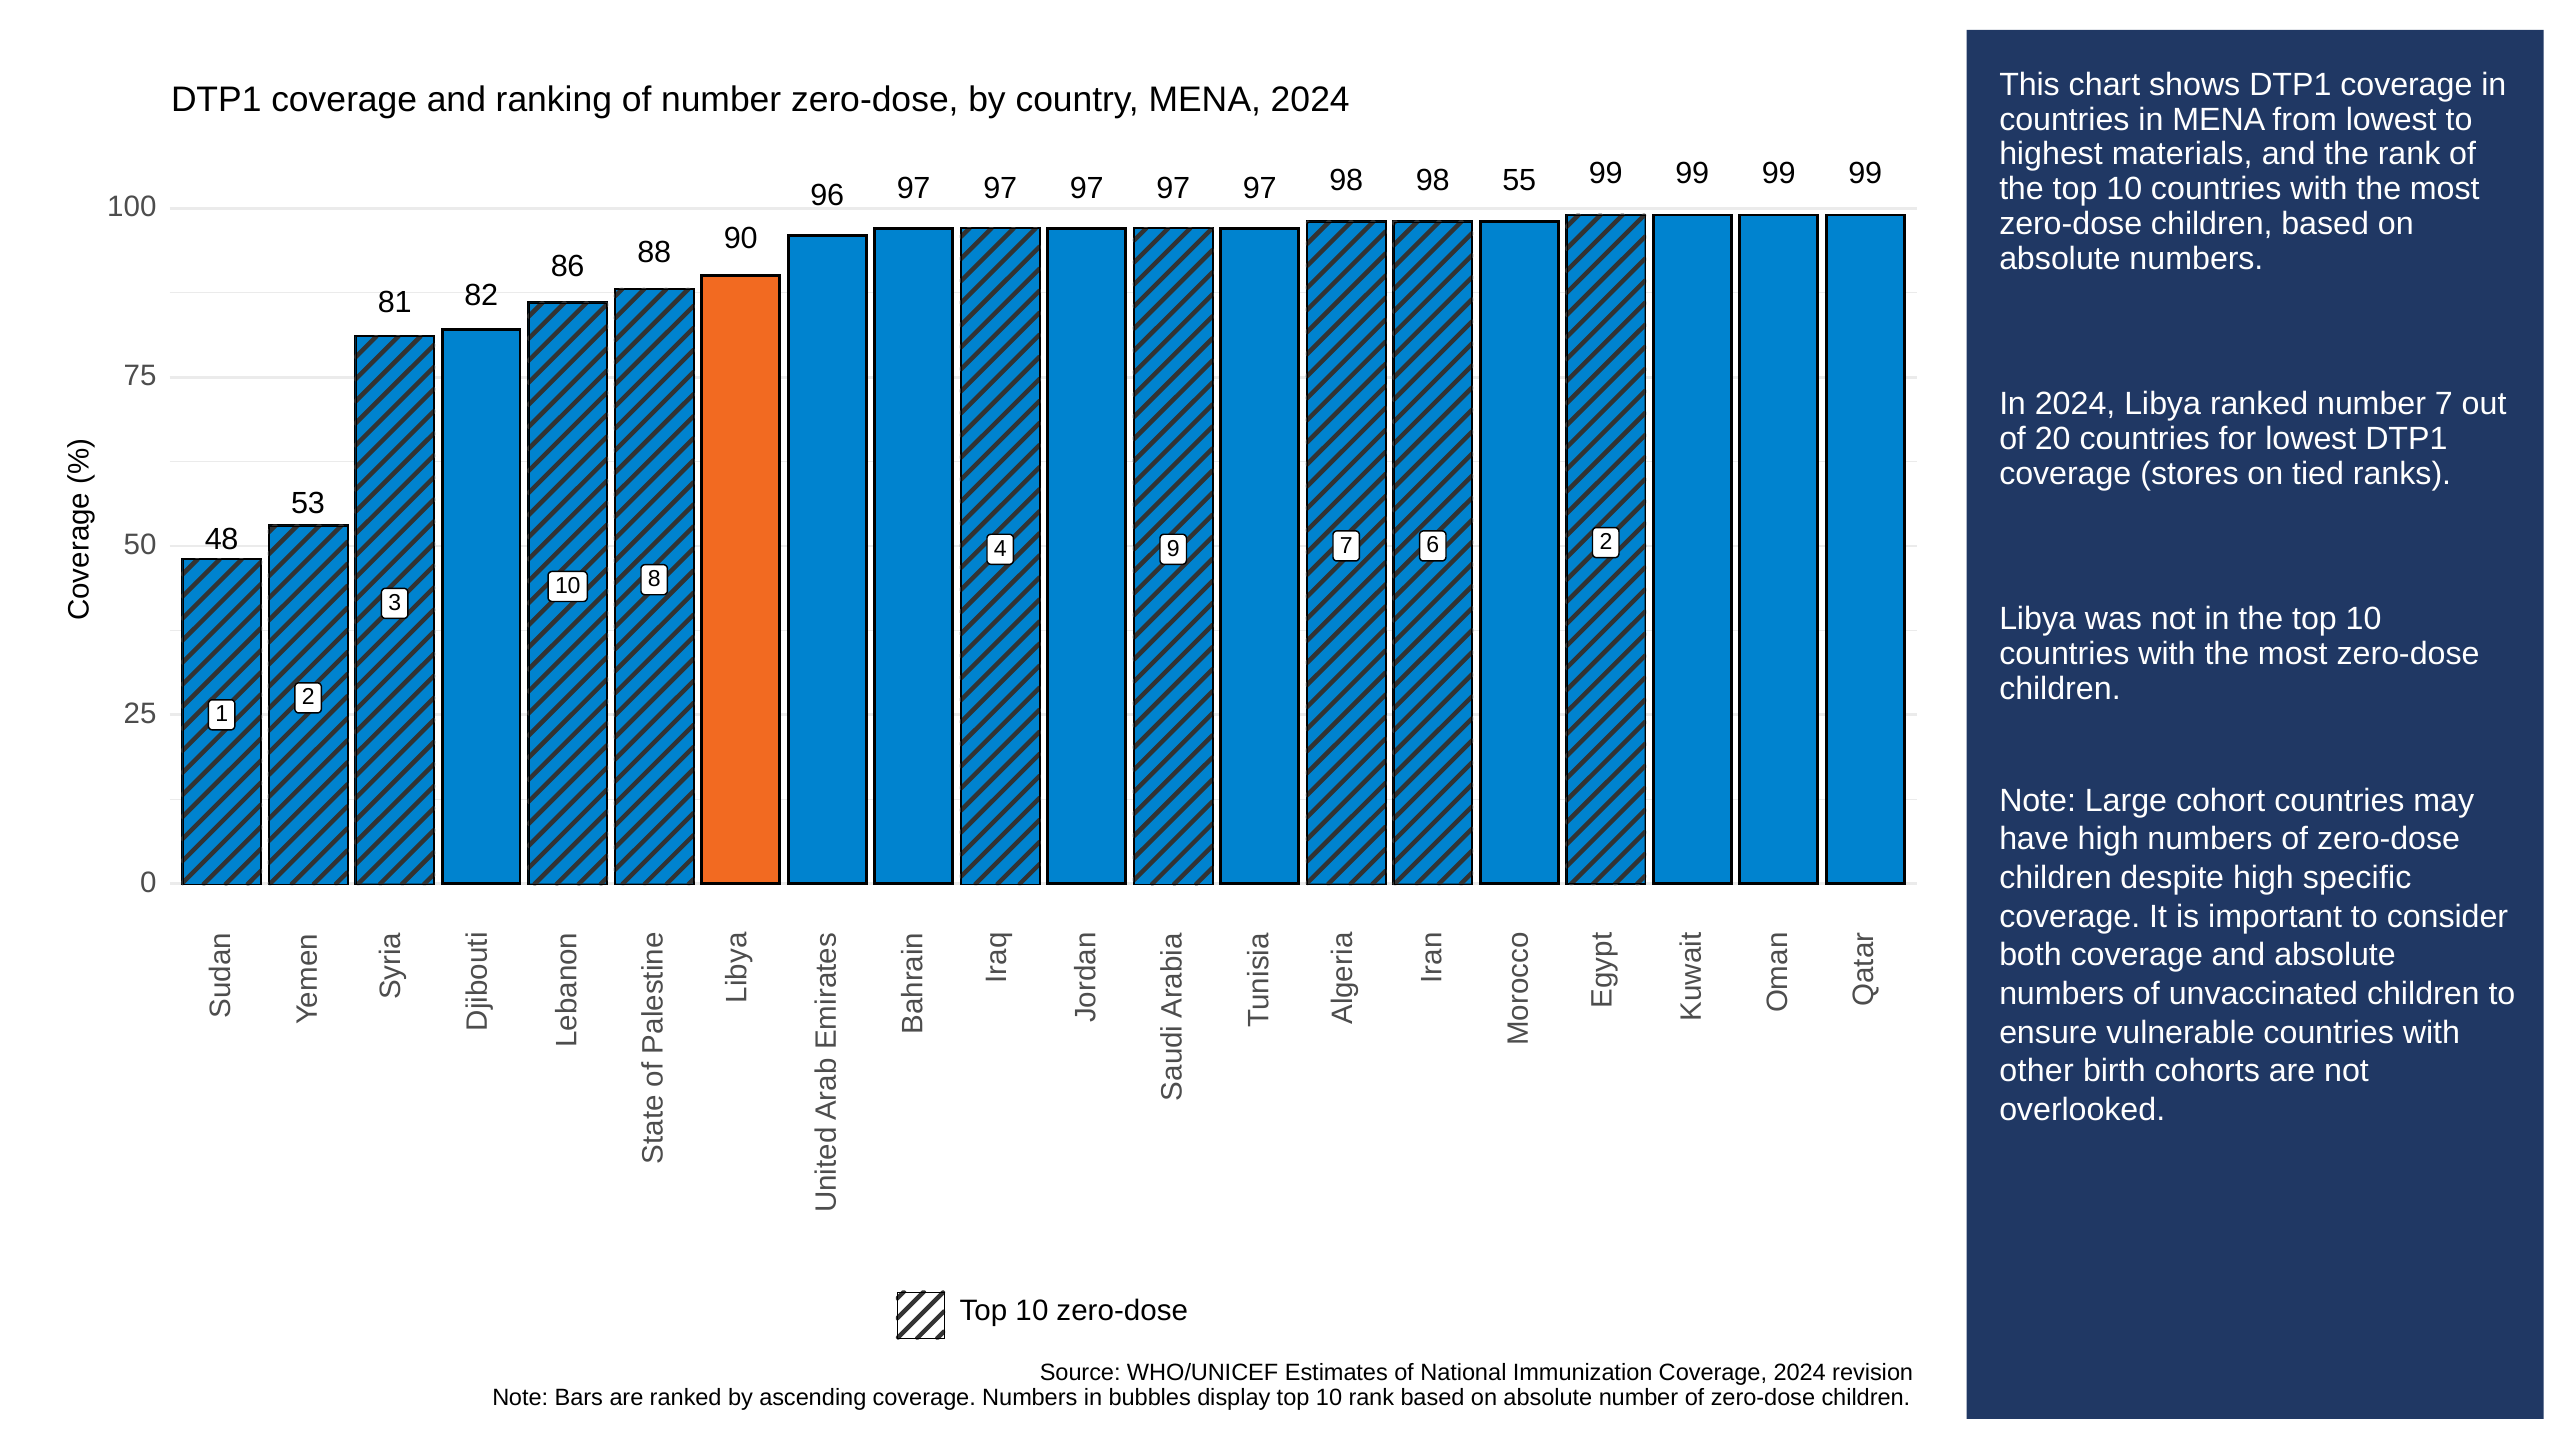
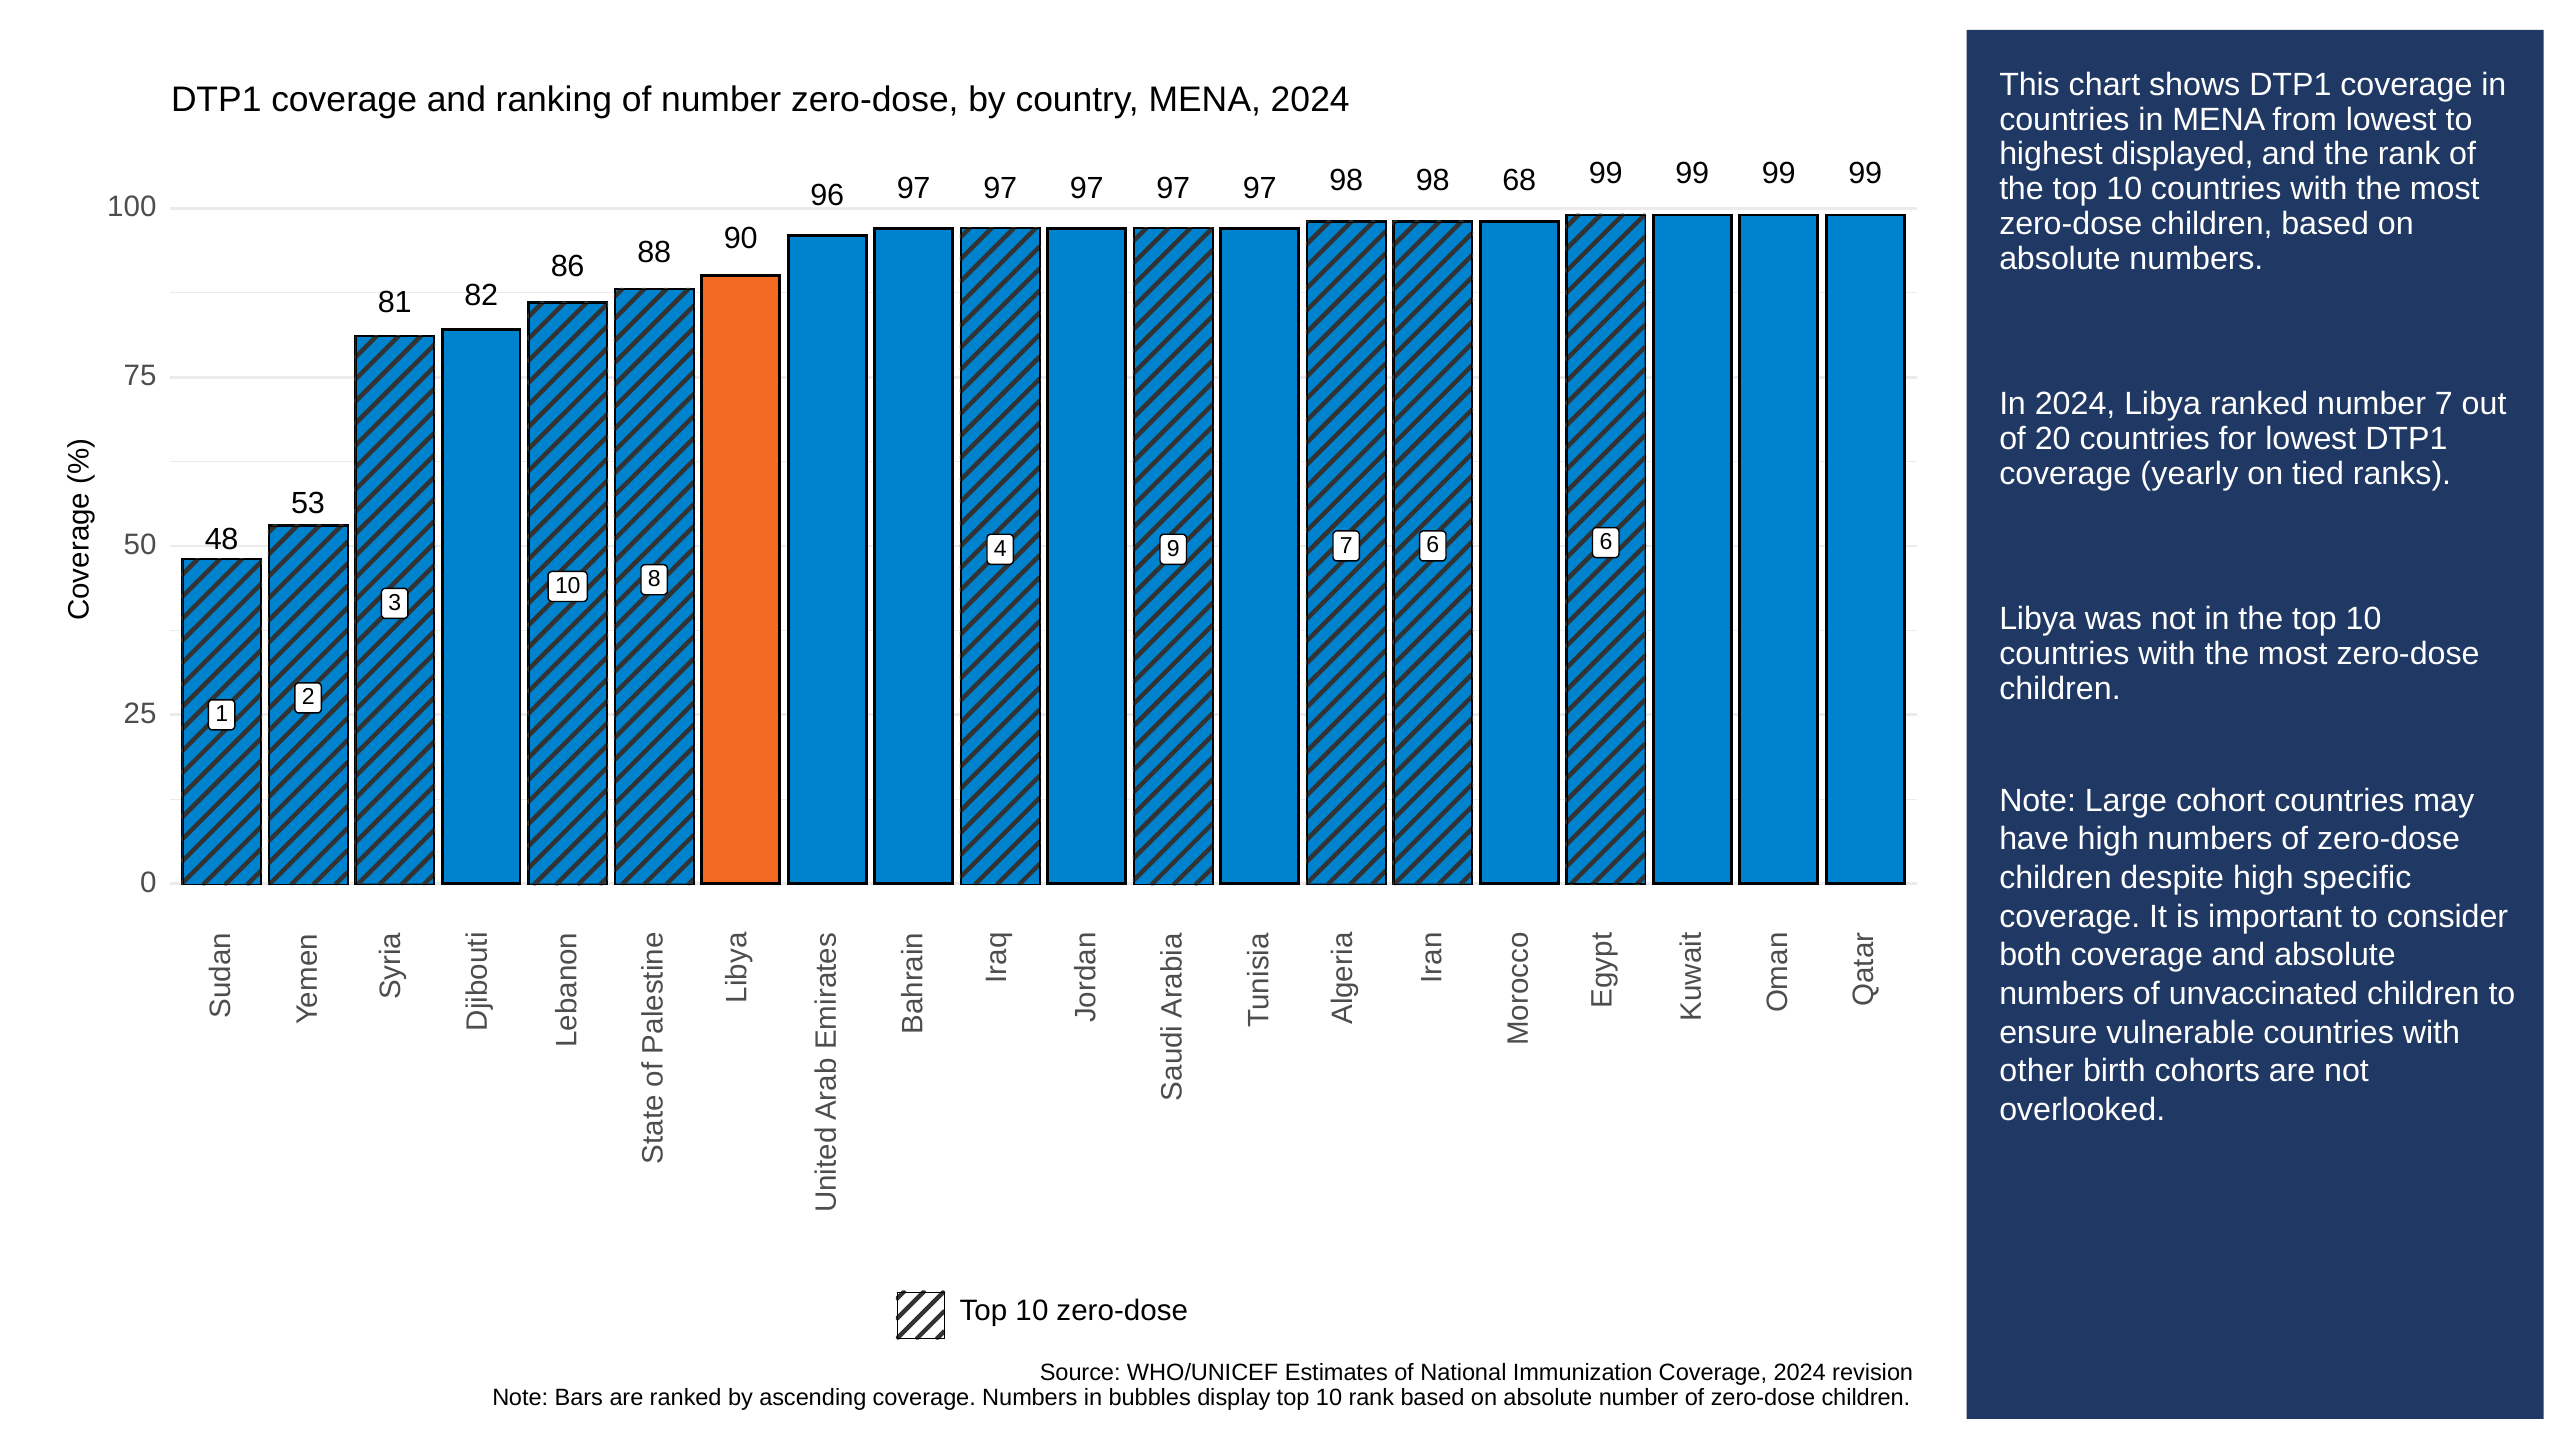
materials: materials -> displayed
55: 55 -> 68
stores: stores -> yearly
7 2: 2 -> 6
